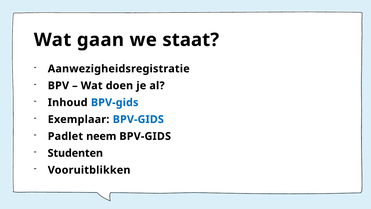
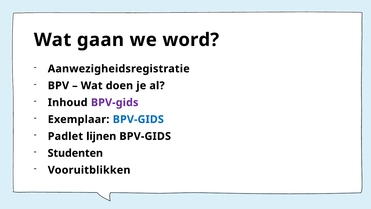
staat: staat -> word
BPV-gids at (115, 102) colour: blue -> purple
neem: neem -> lijnen
